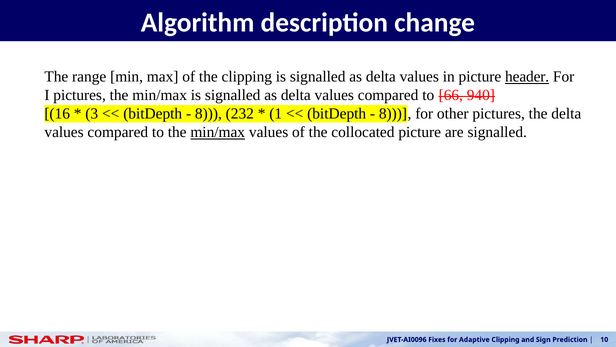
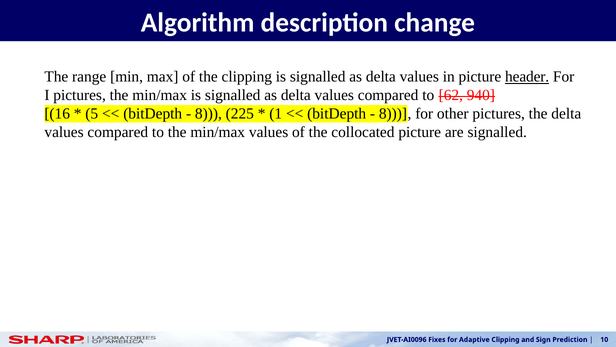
66: 66 -> 62
3: 3 -> 5
232: 232 -> 225
min/max at (218, 132) underline: present -> none
